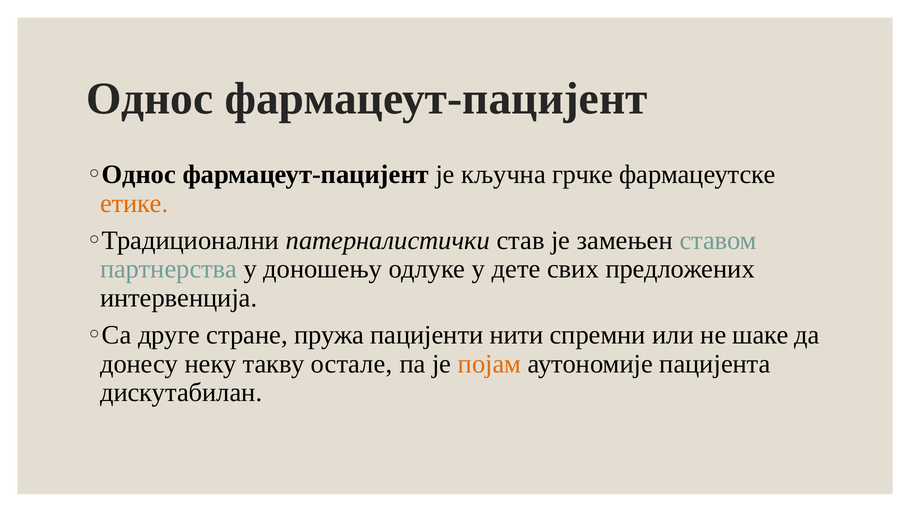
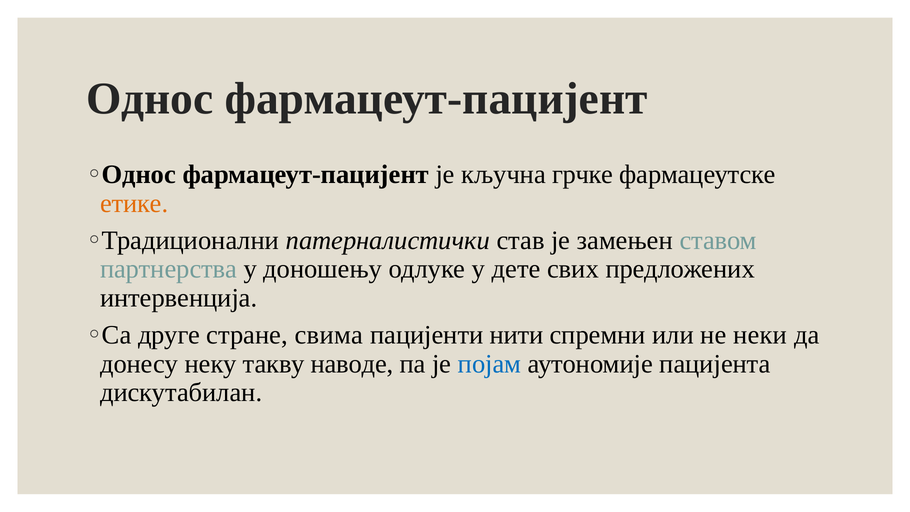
пружа: пружа -> свима
шаке: шаке -> неки
остале: остале -> наводе
појам colour: orange -> blue
